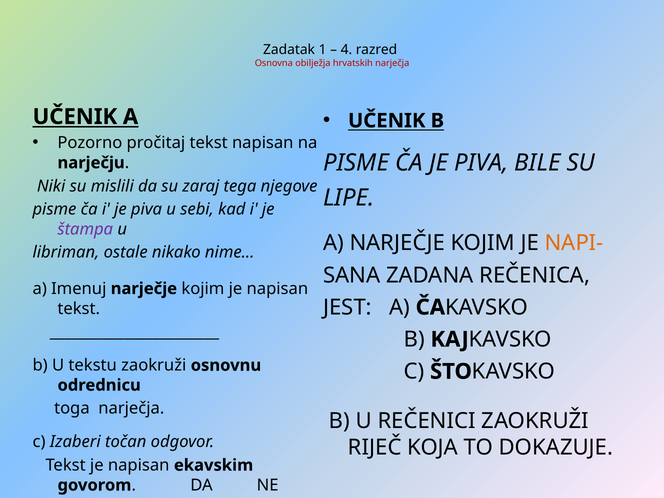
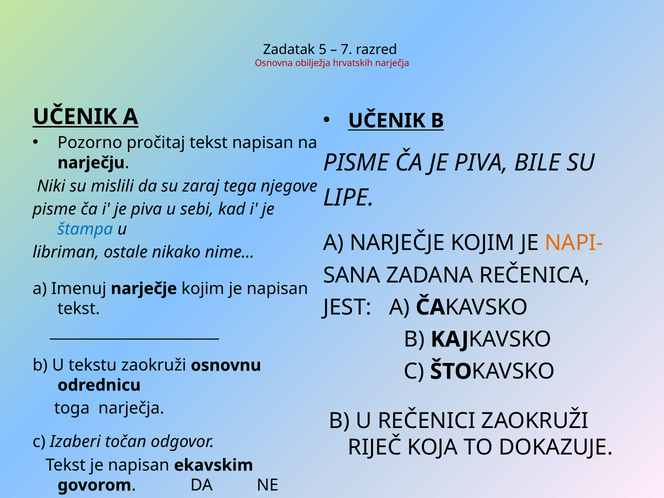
1: 1 -> 5
4: 4 -> 7
štampa colour: purple -> blue
